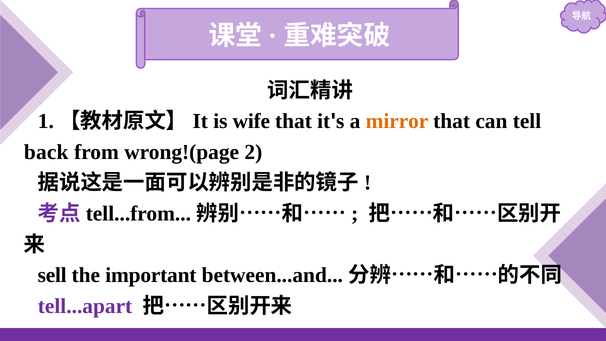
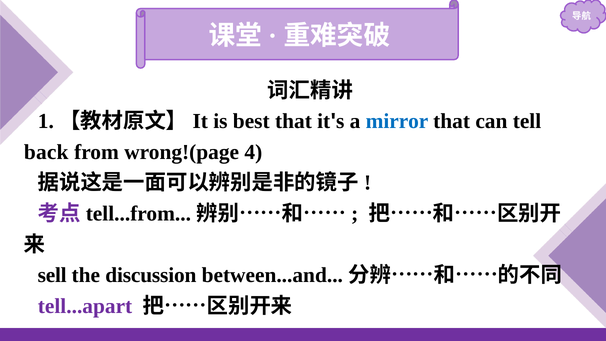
wife: wife -> best
mirror colour: orange -> blue
2: 2 -> 4
important: important -> discussion
